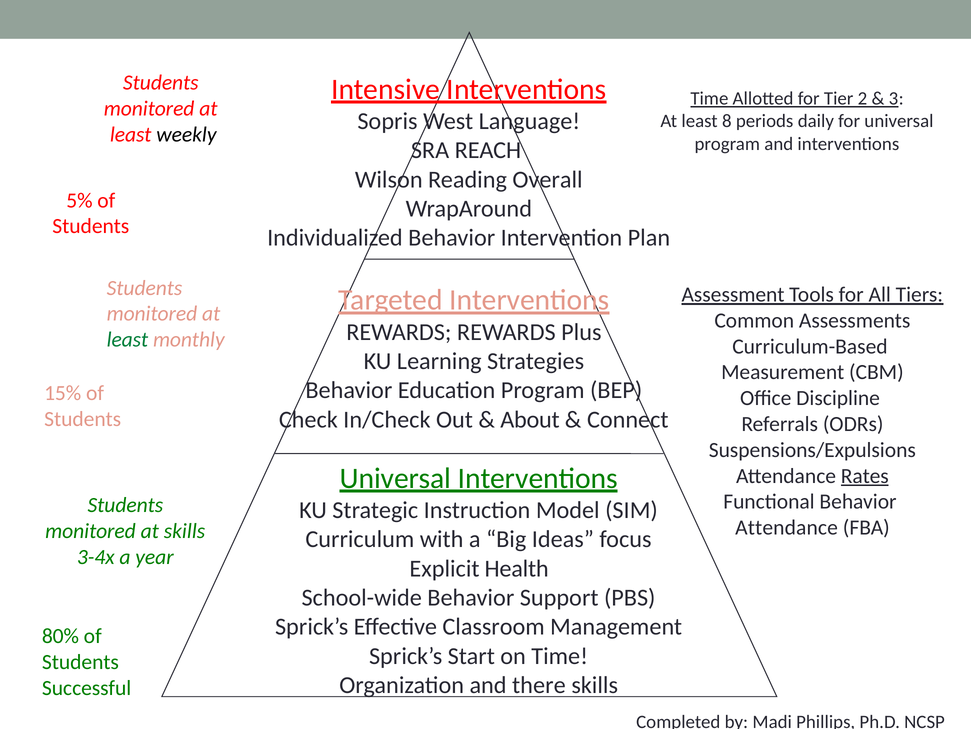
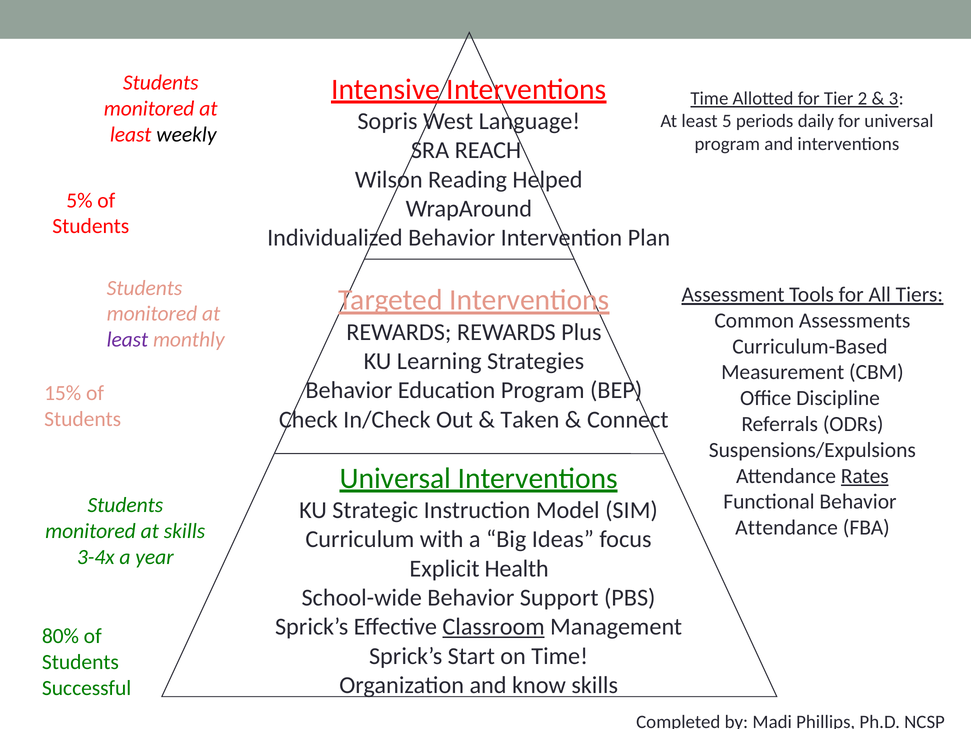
8: 8 -> 5
Overall: Overall -> Helped
least at (127, 339) colour: green -> purple
About: About -> Taken
Classroom underline: none -> present
there: there -> know
